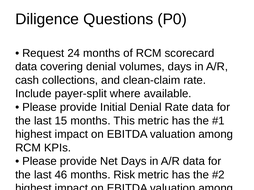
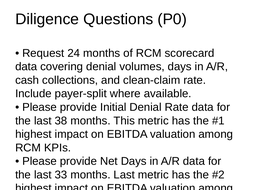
15: 15 -> 38
46: 46 -> 33
months Risk: Risk -> Last
